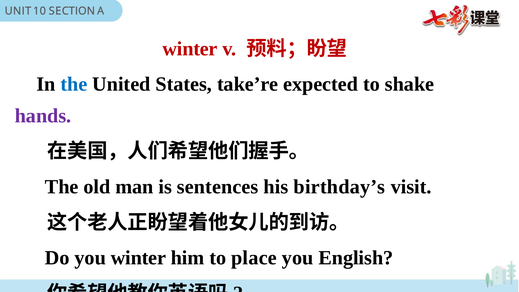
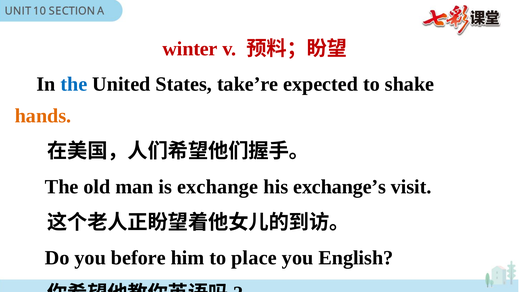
hands colour: purple -> orange
sentences: sentences -> exchange
birthday’s: birthday’s -> exchange’s
you winter: winter -> before
